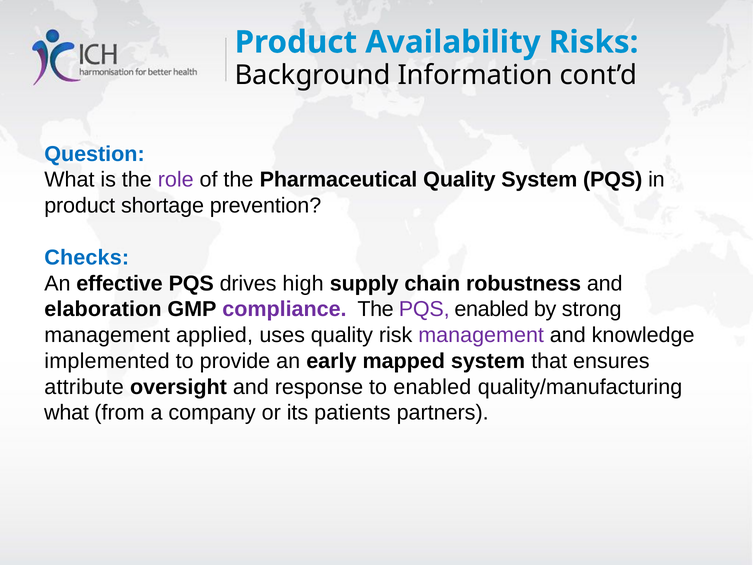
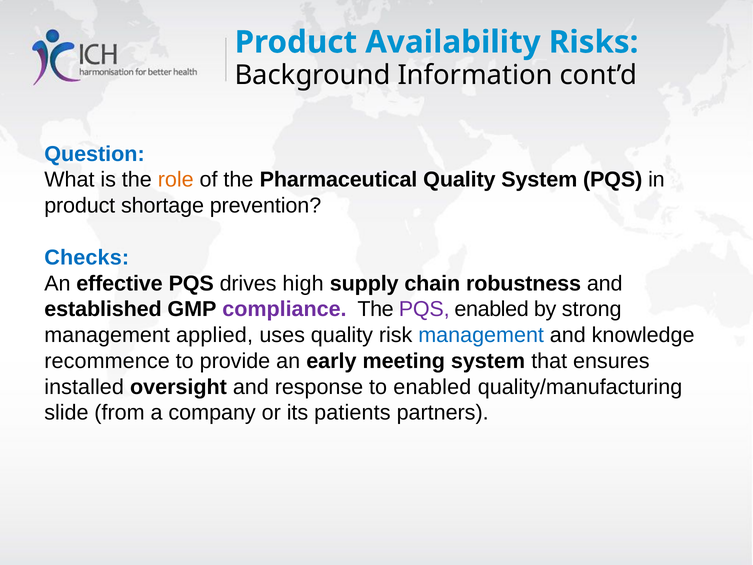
role colour: purple -> orange
elaboration: elaboration -> established
management at (481, 335) colour: purple -> blue
implemented: implemented -> recommence
mapped: mapped -> meeting
attribute: attribute -> installed
what at (67, 413): what -> slide
